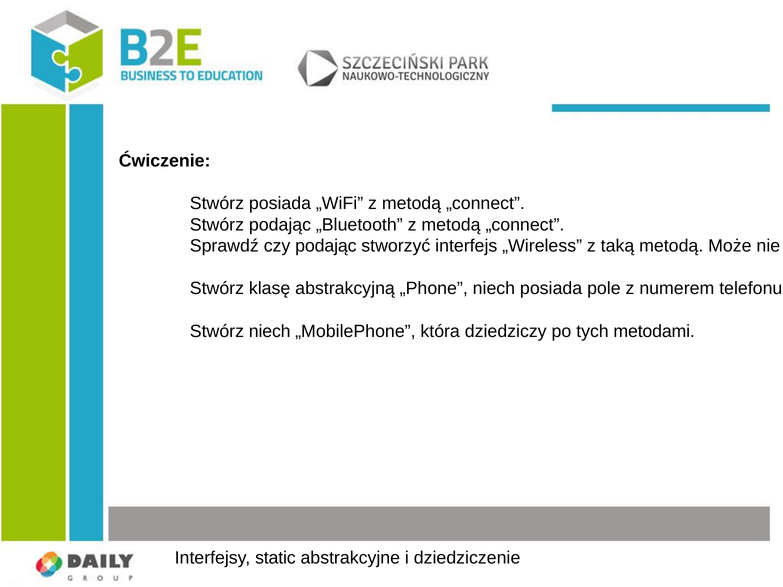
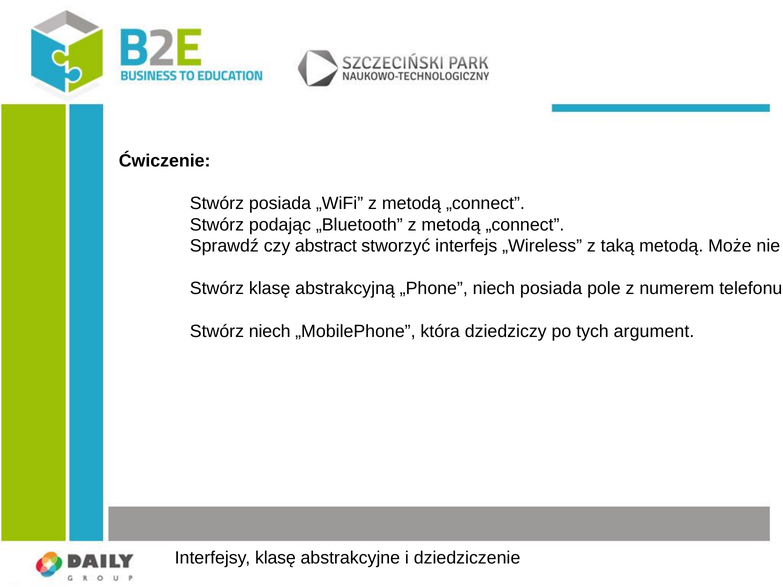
czy podając: podając -> abstract
metodami: metodami -> argument
Interfejsy static: static -> klasę
